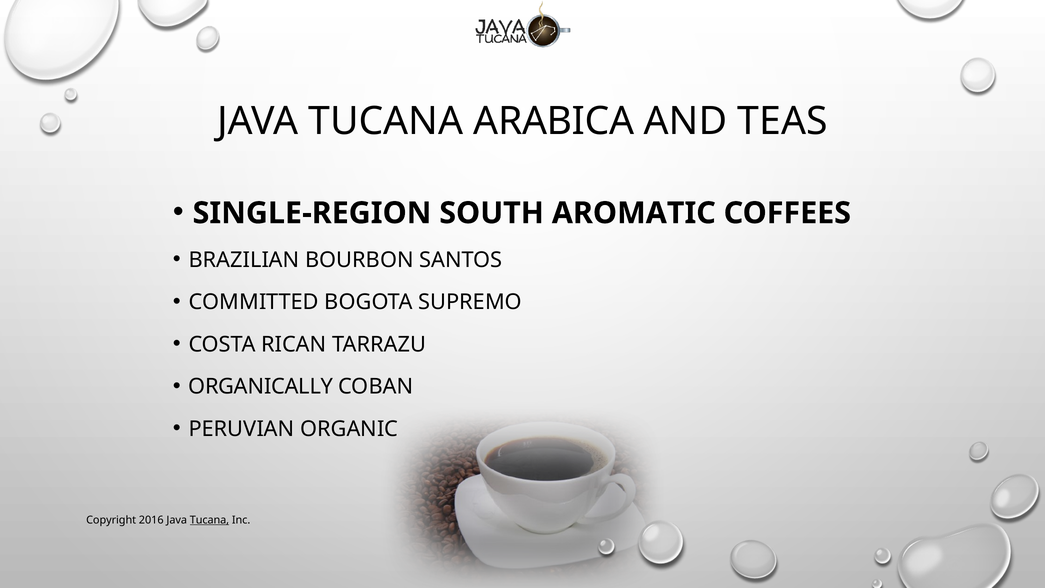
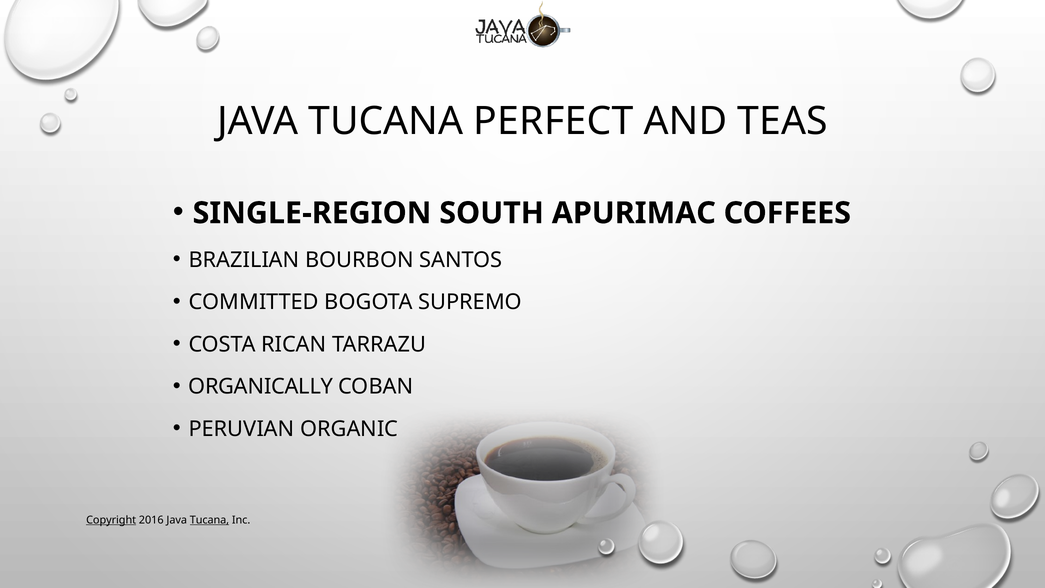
ARABICA: ARABICA -> PERFECT
AROMATIC: AROMATIC -> APURIMAC
Copyright underline: none -> present
